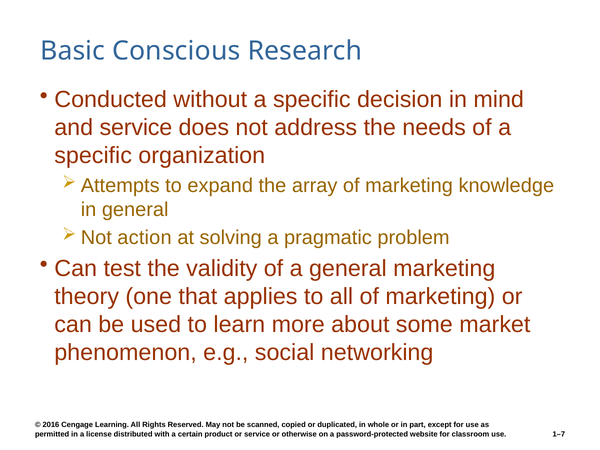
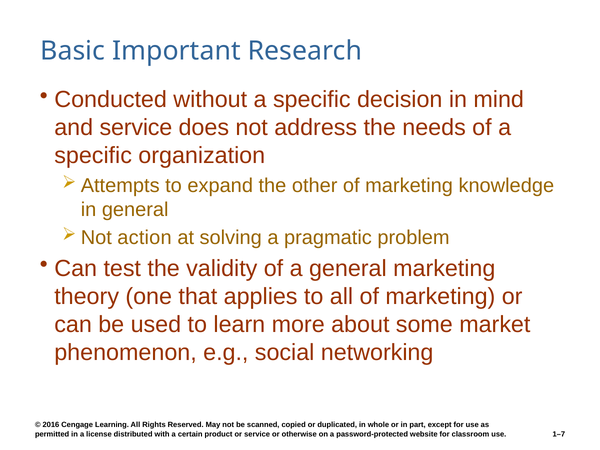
Conscious: Conscious -> Important
array: array -> other
